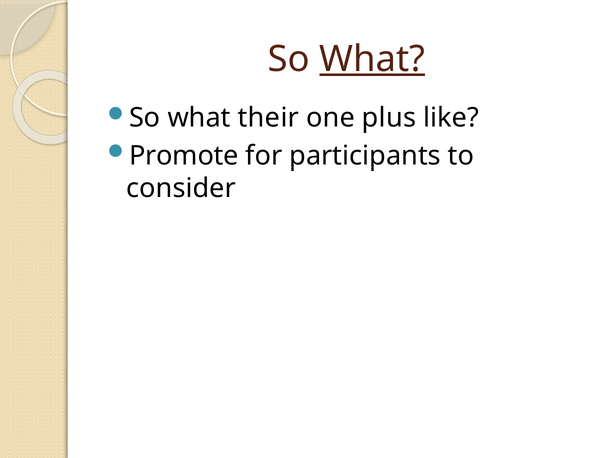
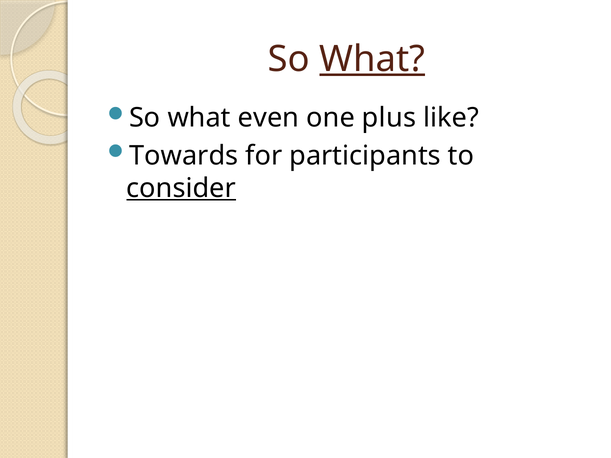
their: their -> even
Promote: Promote -> Towards
consider underline: none -> present
